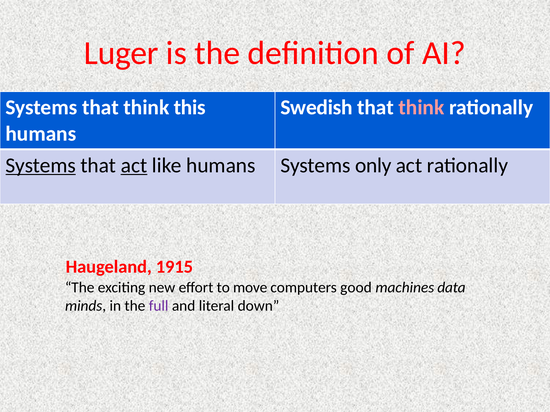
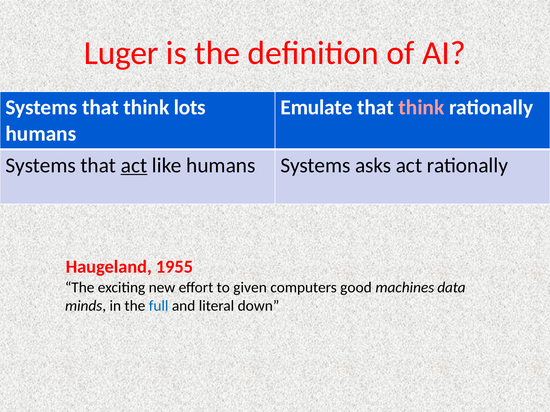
this: this -> lots
Swedish: Swedish -> Emulate
Systems at (41, 165) underline: present -> none
only: only -> asks
1915: 1915 -> 1955
move: move -> given
full colour: purple -> blue
